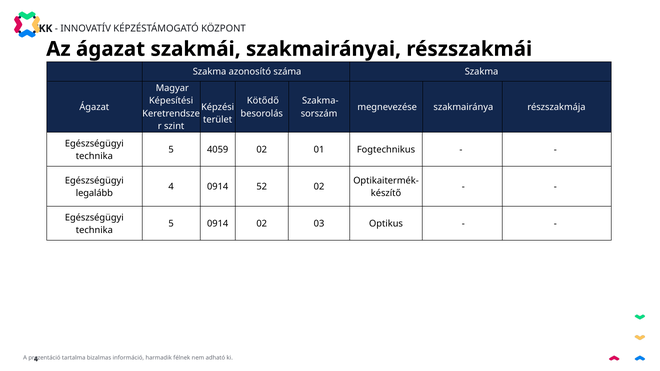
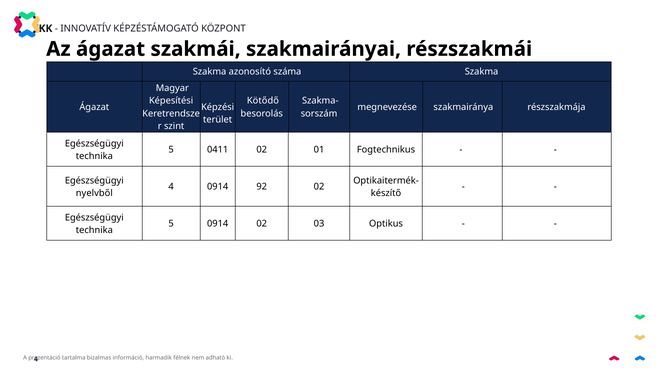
4059: 4059 -> 0411
52: 52 -> 92
legalább: legalább -> nyelvből
